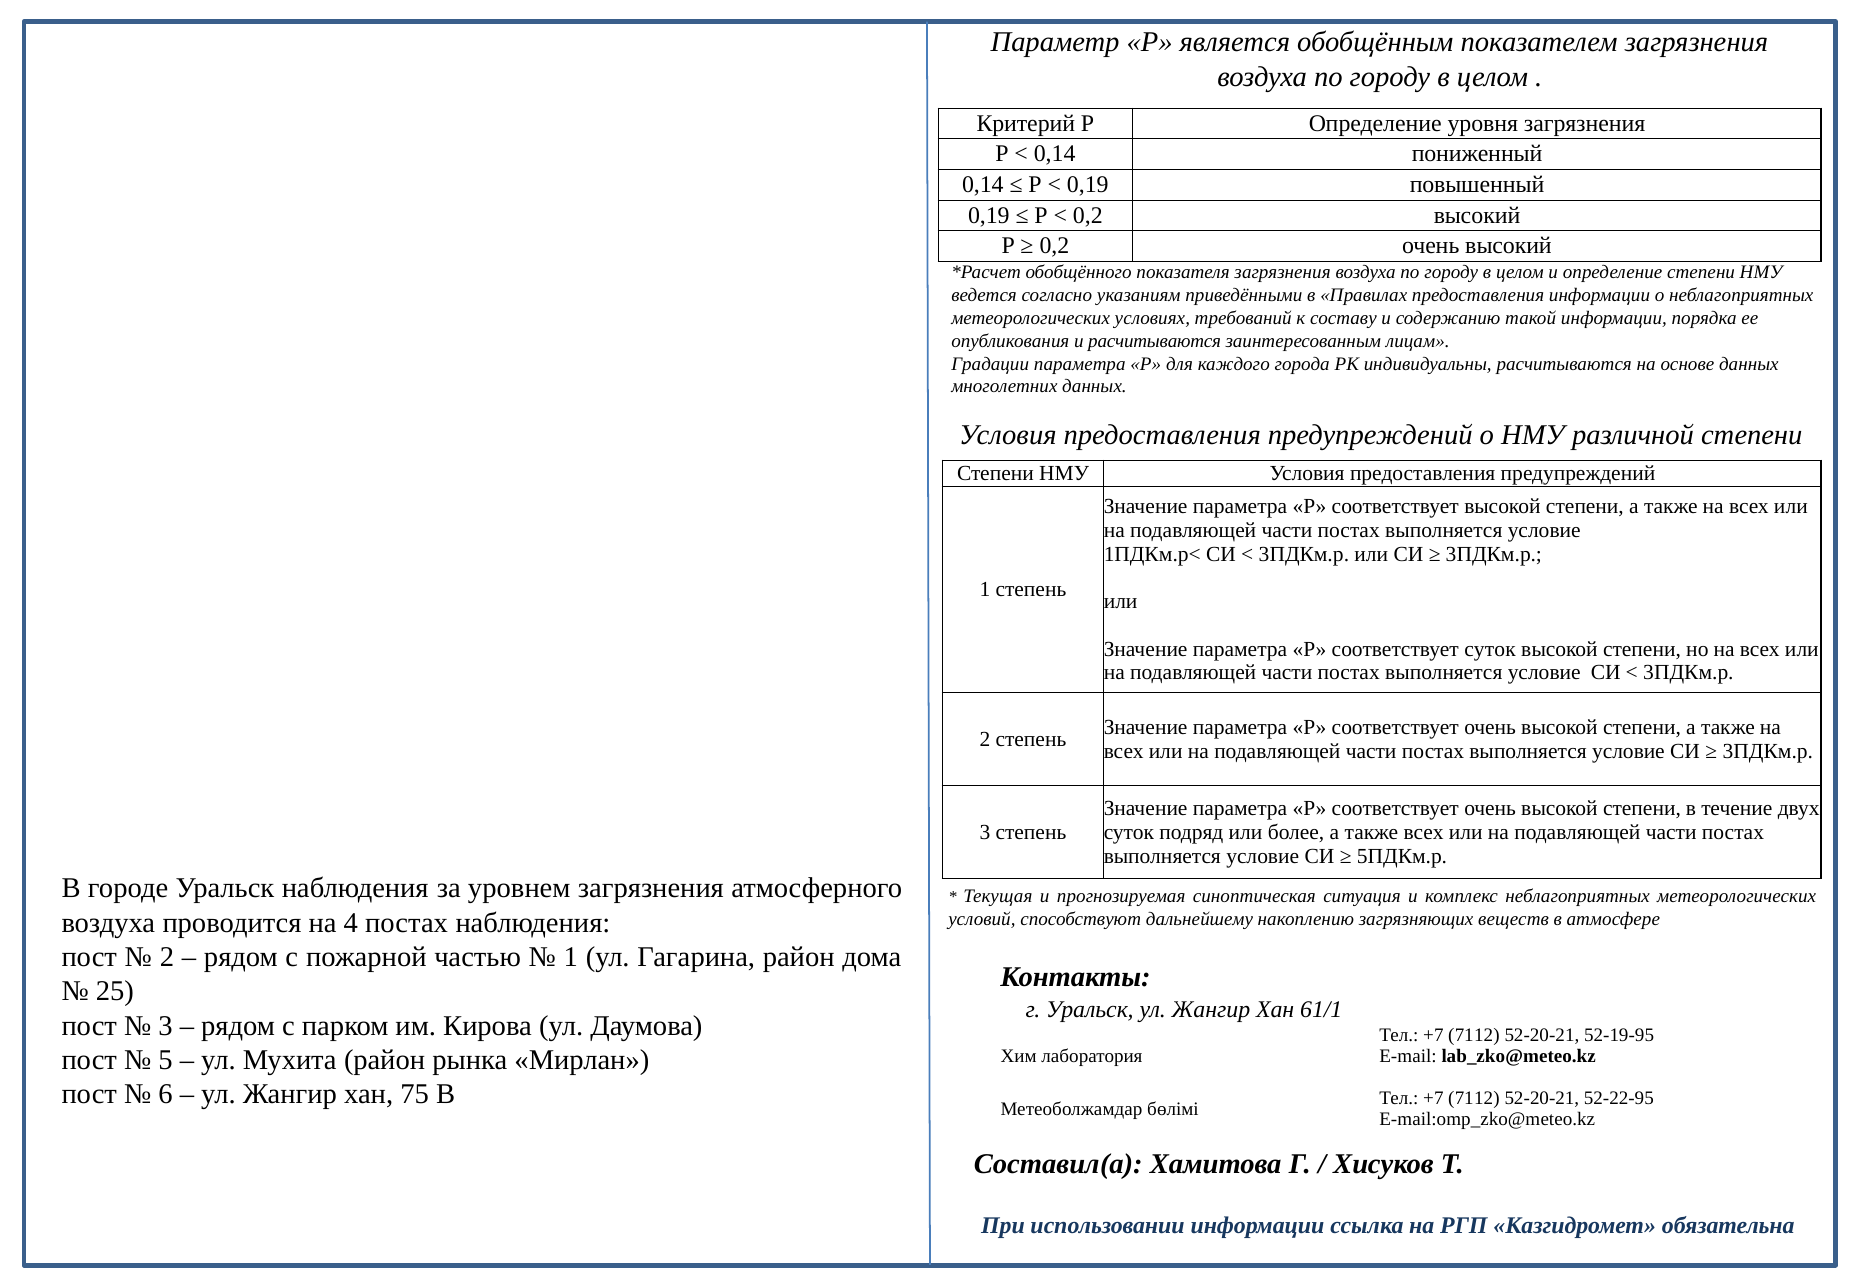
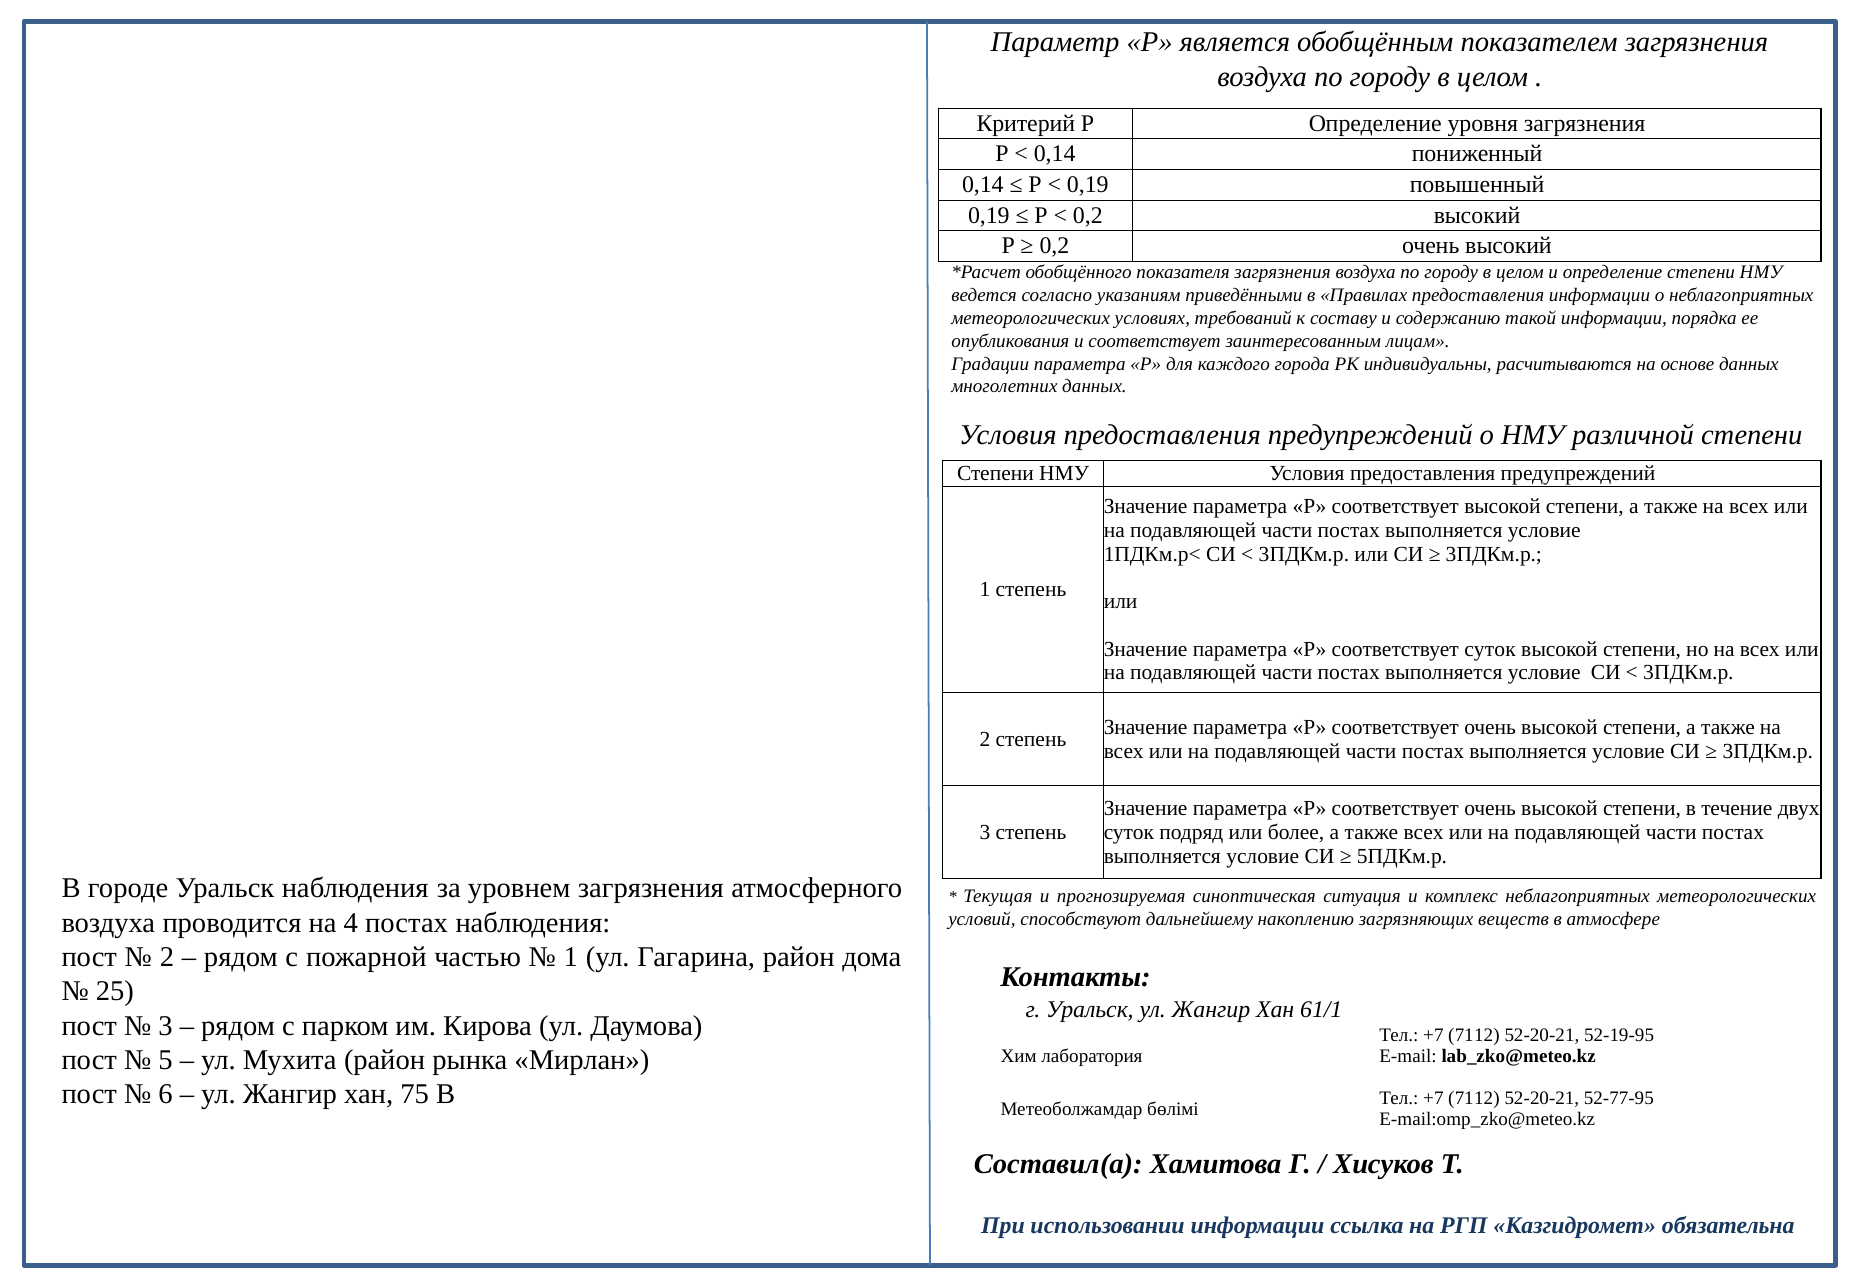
и расчитываются: расчитываются -> соответствует
52-22-95: 52-22-95 -> 52-77-95
